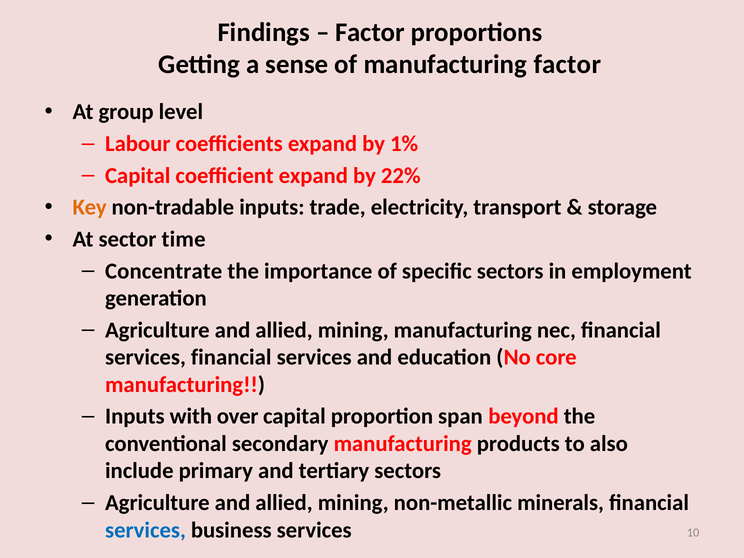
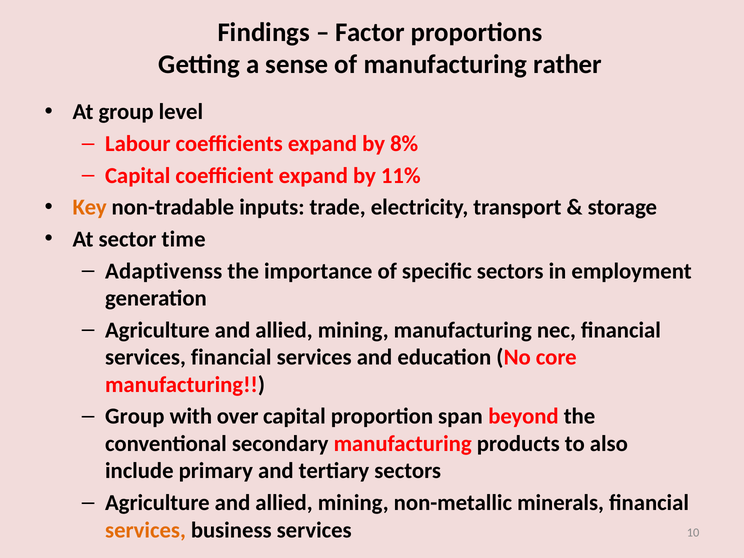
manufacturing factor: factor -> rather
1%: 1% -> 8%
22%: 22% -> 11%
Concentrate: Concentrate -> Adaptivenss
Inputs at (135, 416): Inputs -> Group
services at (145, 530) colour: blue -> orange
